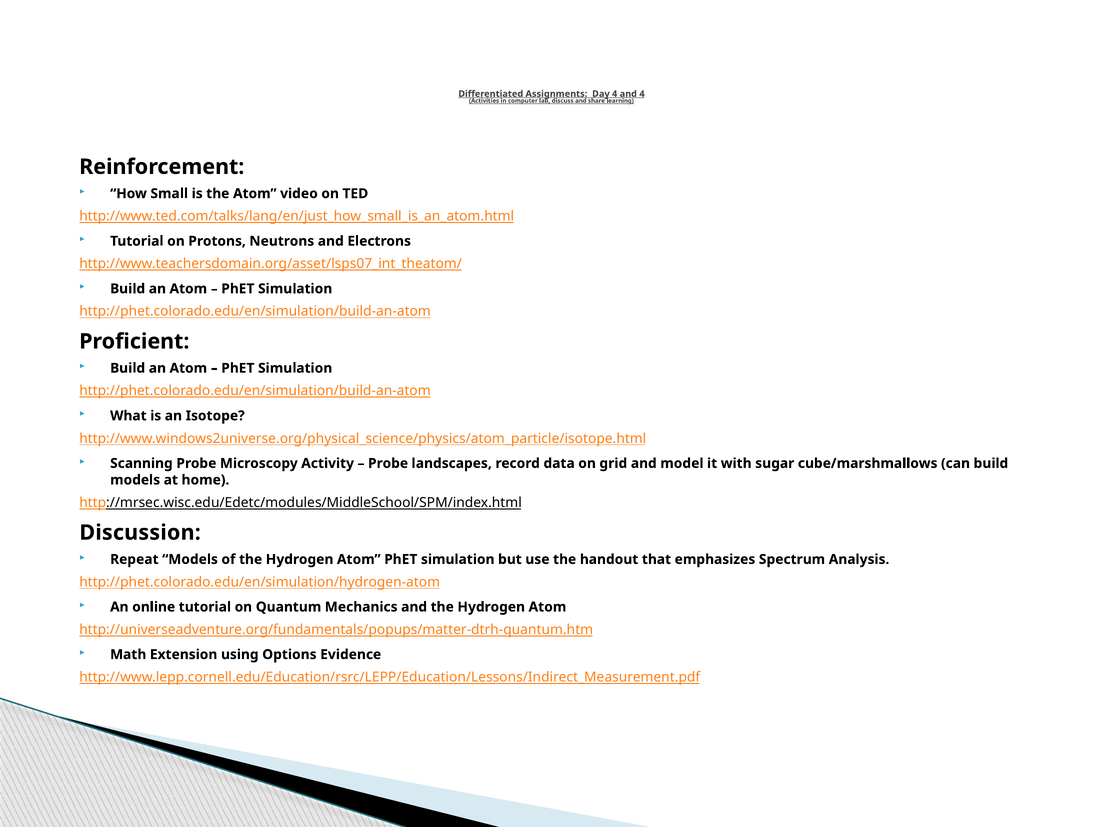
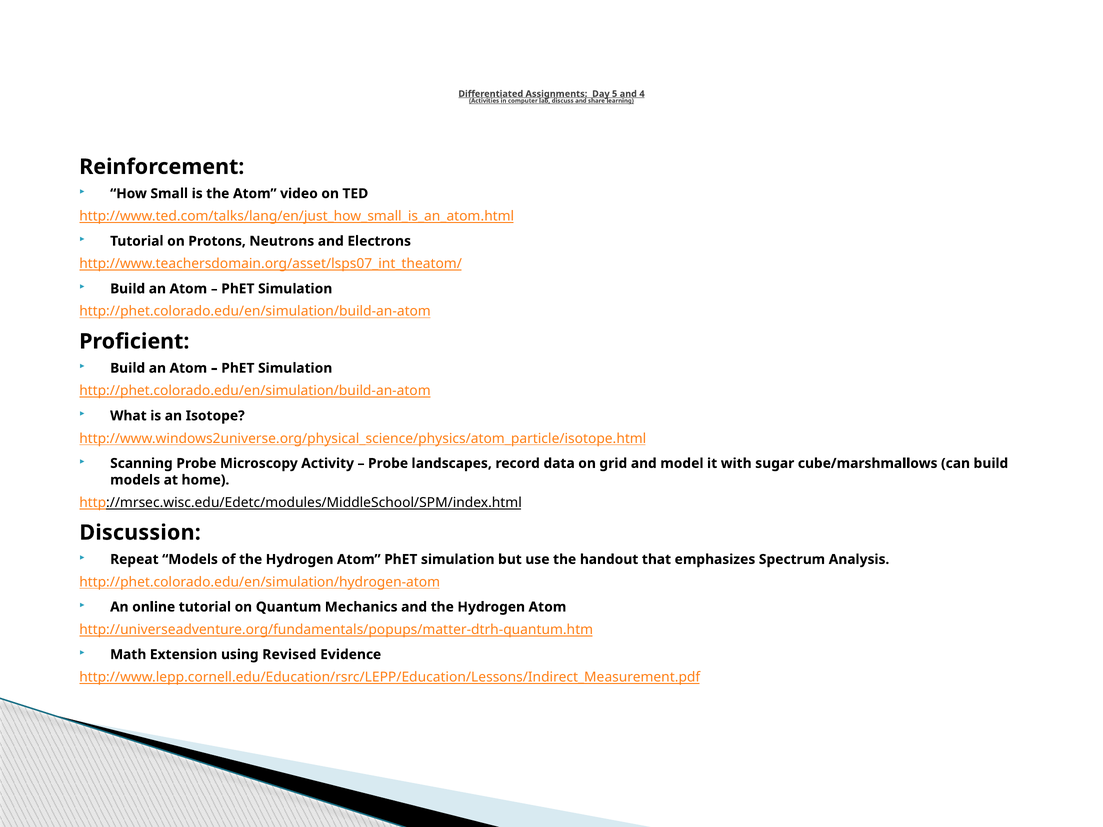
Day 4: 4 -> 5
Options: Options -> Revised
